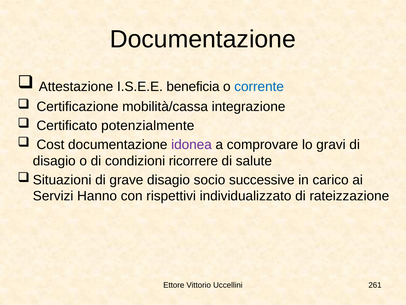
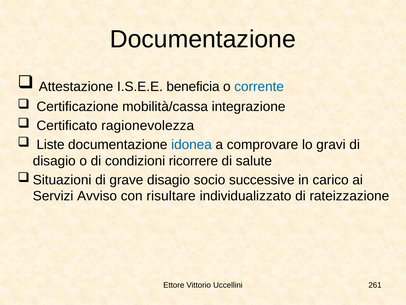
potenzialmente: potenzialmente -> ragionevolezza
Cost: Cost -> Liste
idonea colour: purple -> blue
Hanno: Hanno -> Avviso
rispettivi: rispettivi -> risultare
